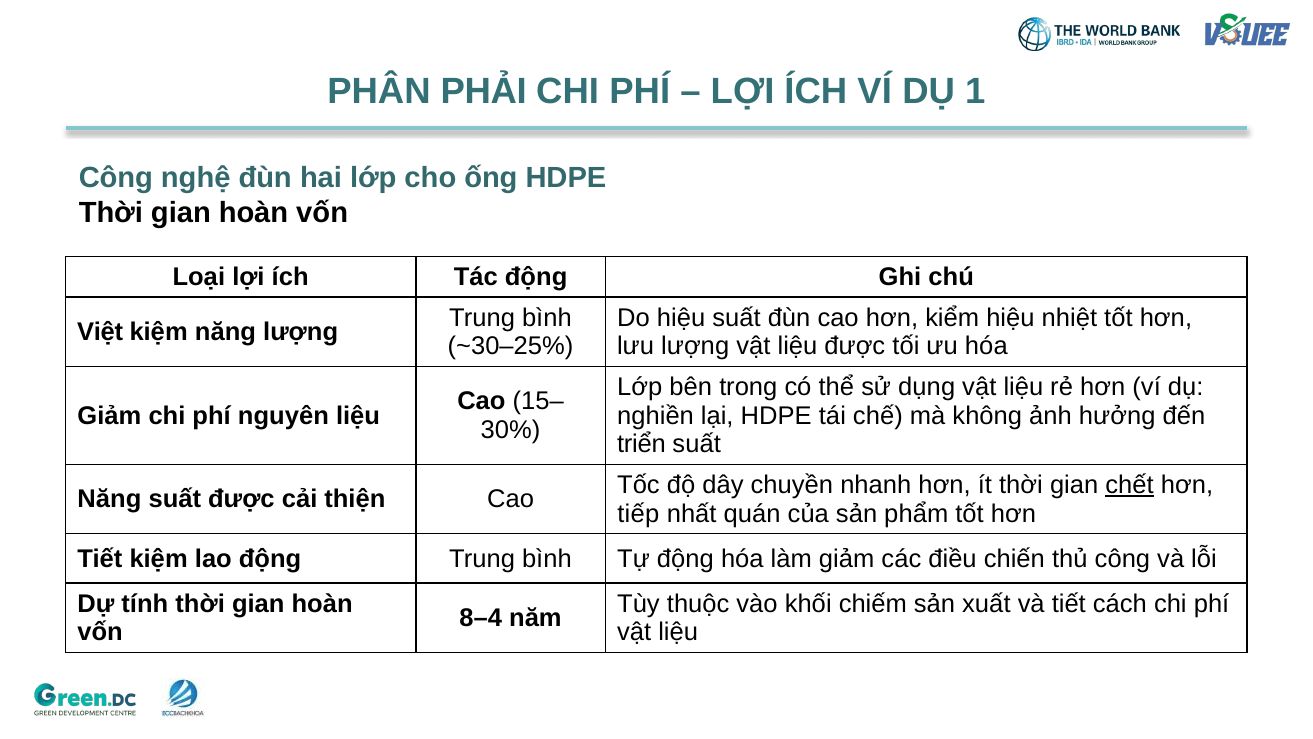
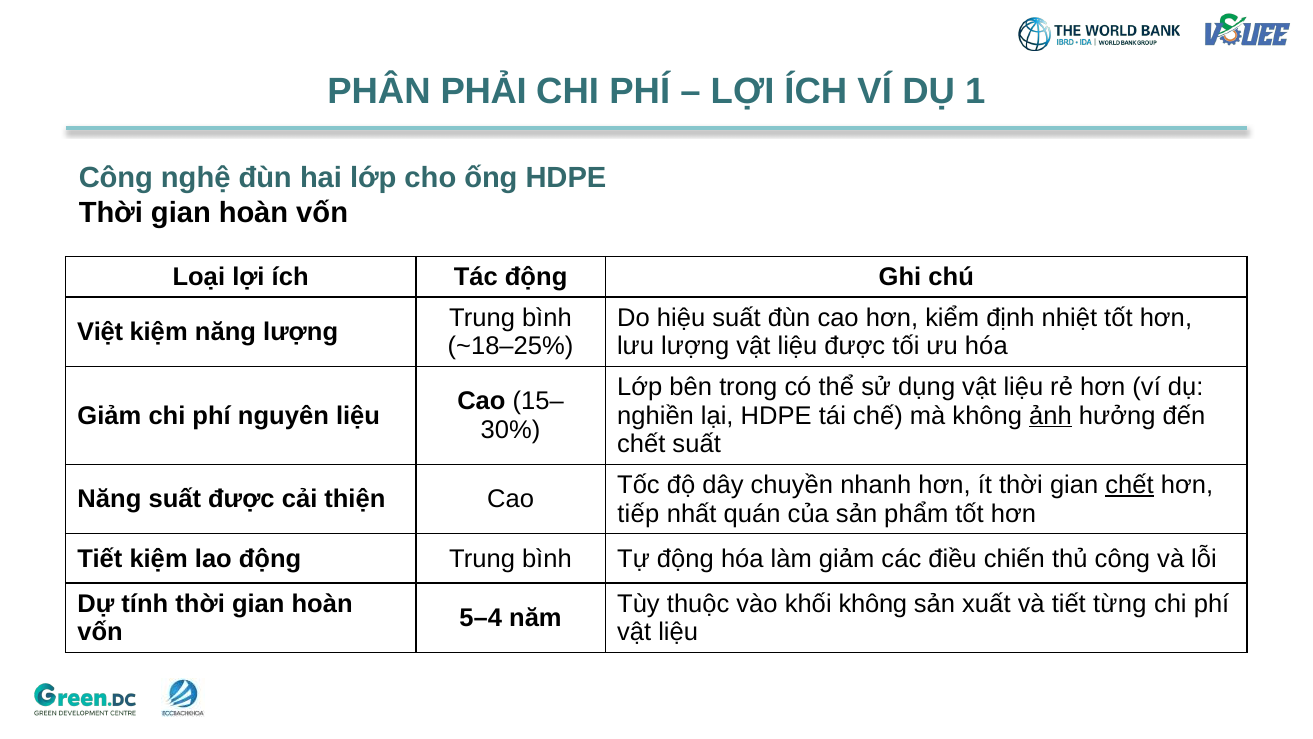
kiểm hiệu: hiệu -> định
~30–25%: ~30–25% -> ~18–25%
ảnh underline: none -> present
triển at (641, 444): triển -> chết
khối chiếm: chiếm -> không
cách: cách -> từng
8–4: 8–4 -> 5–4
